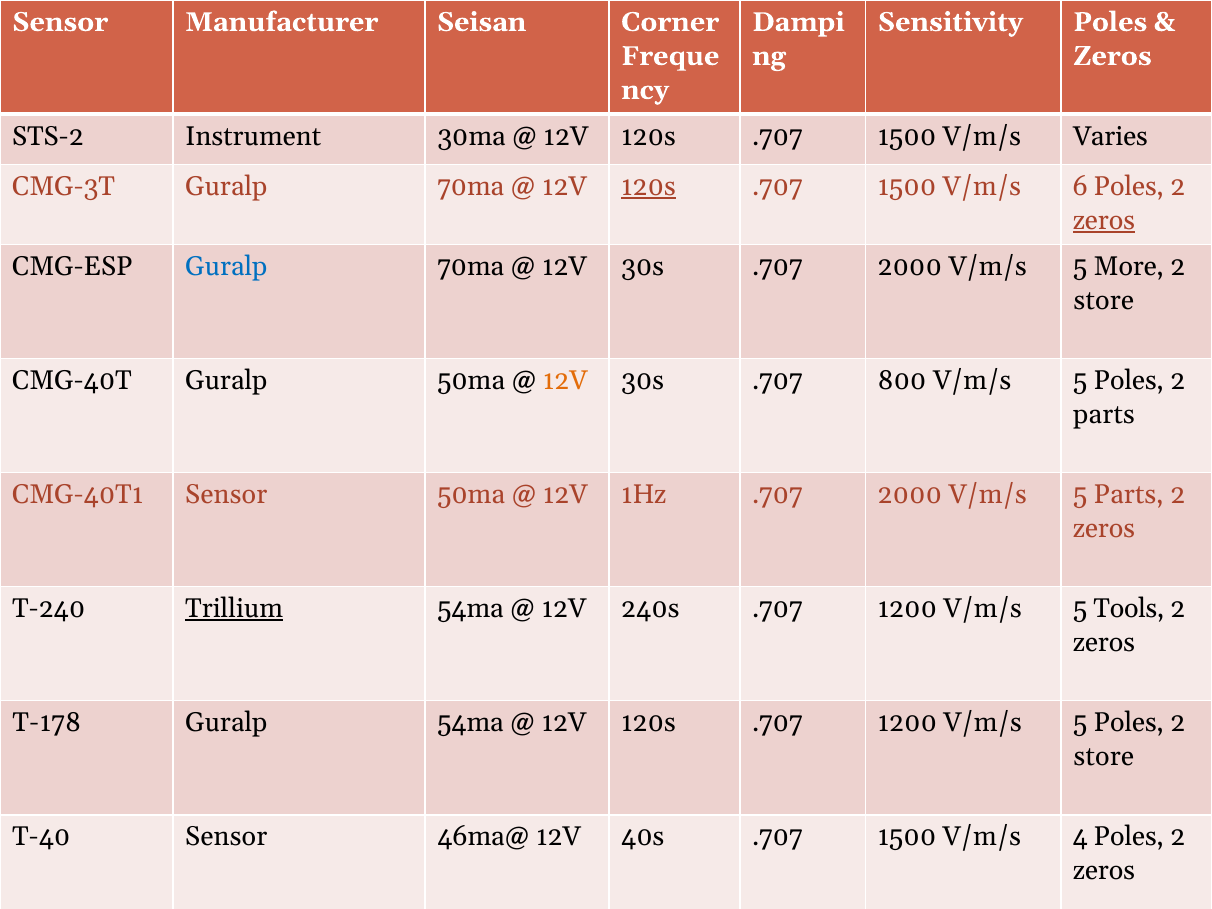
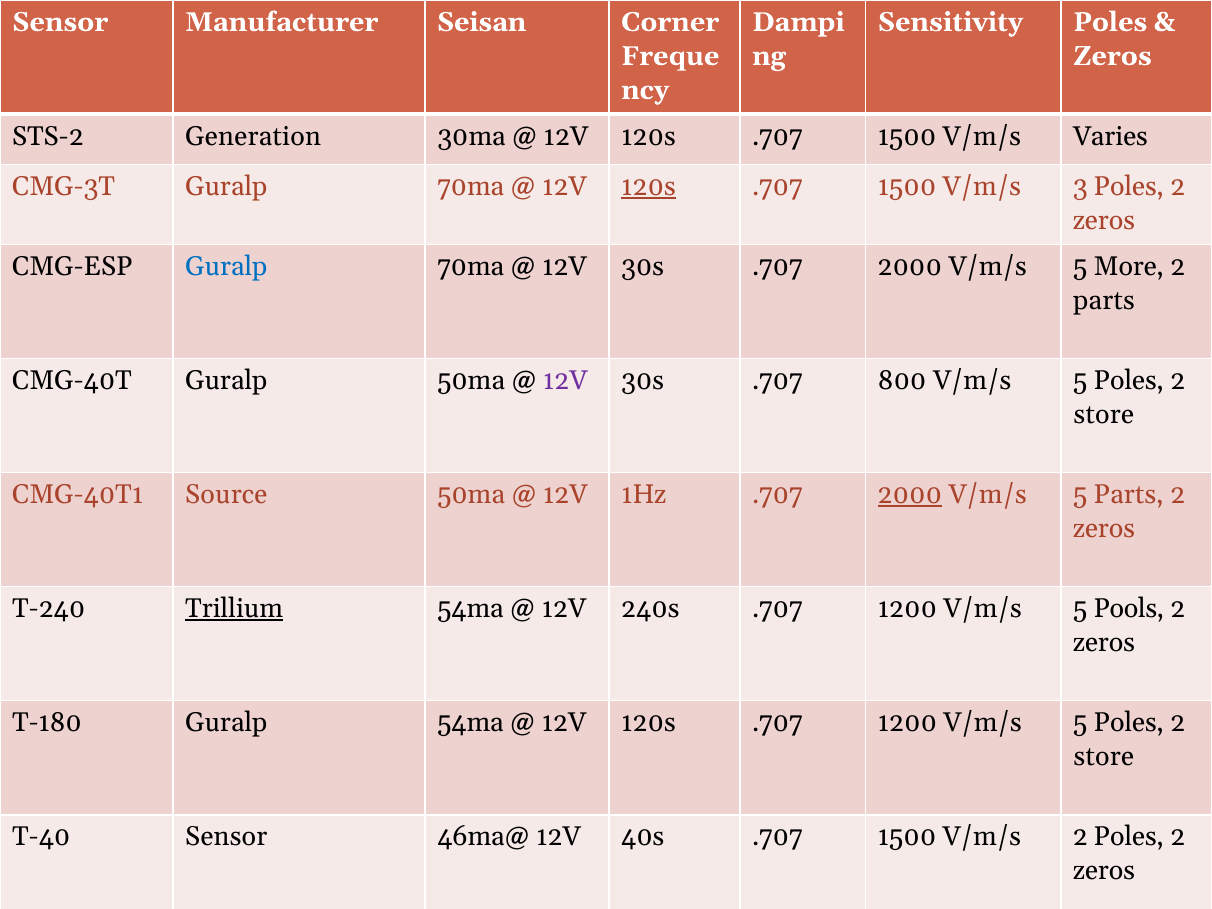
Instrument: Instrument -> Generation
6: 6 -> 3
zeros at (1104, 220) underline: present -> none
store at (1104, 300): store -> parts
12V at (565, 381) colour: orange -> purple
parts at (1104, 415): parts -> store
CMG-40T1 Sensor: Sensor -> Source
2000 at (910, 495) underline: none -> present
Tools: Tools -> Pools
T-178: T-178 -> T-180
V/m/s 4: 4 -> 2
